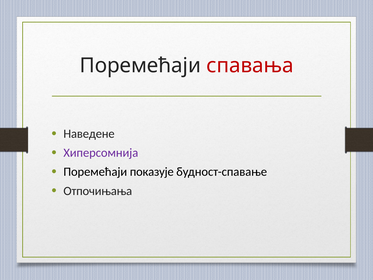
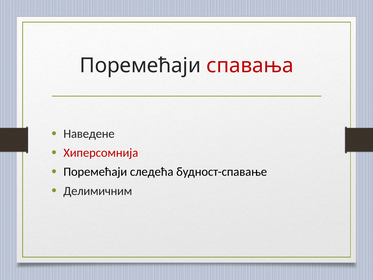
Хиперсомнија colour: purple -> red
показује: показује -> следећа
Отпочињања: Отпочињања -> Делимичним
